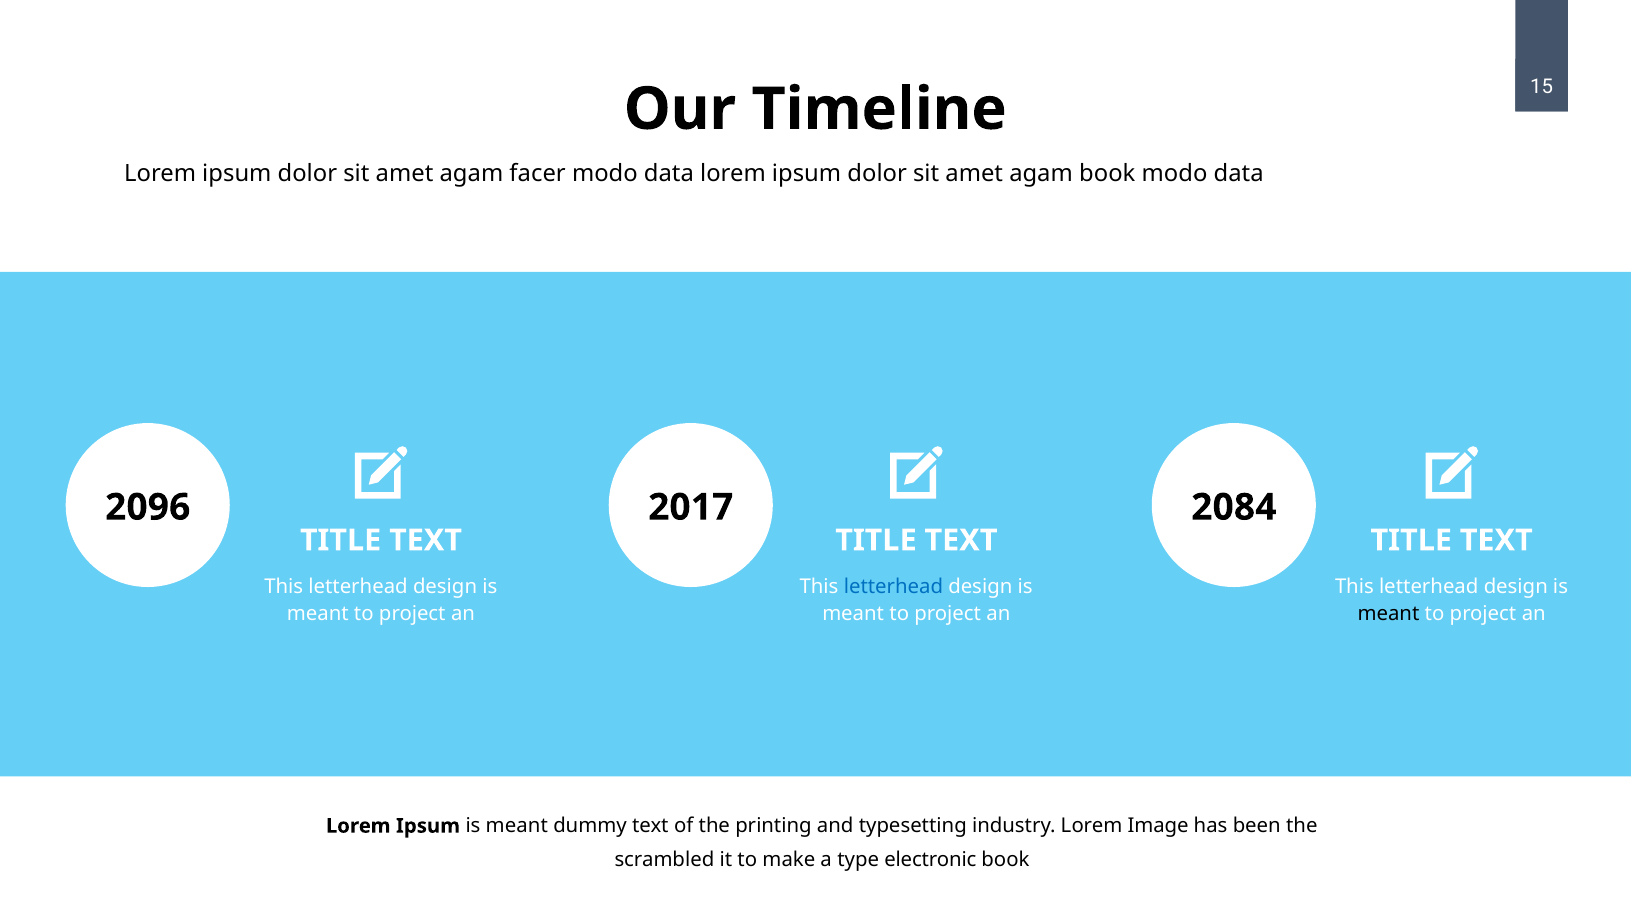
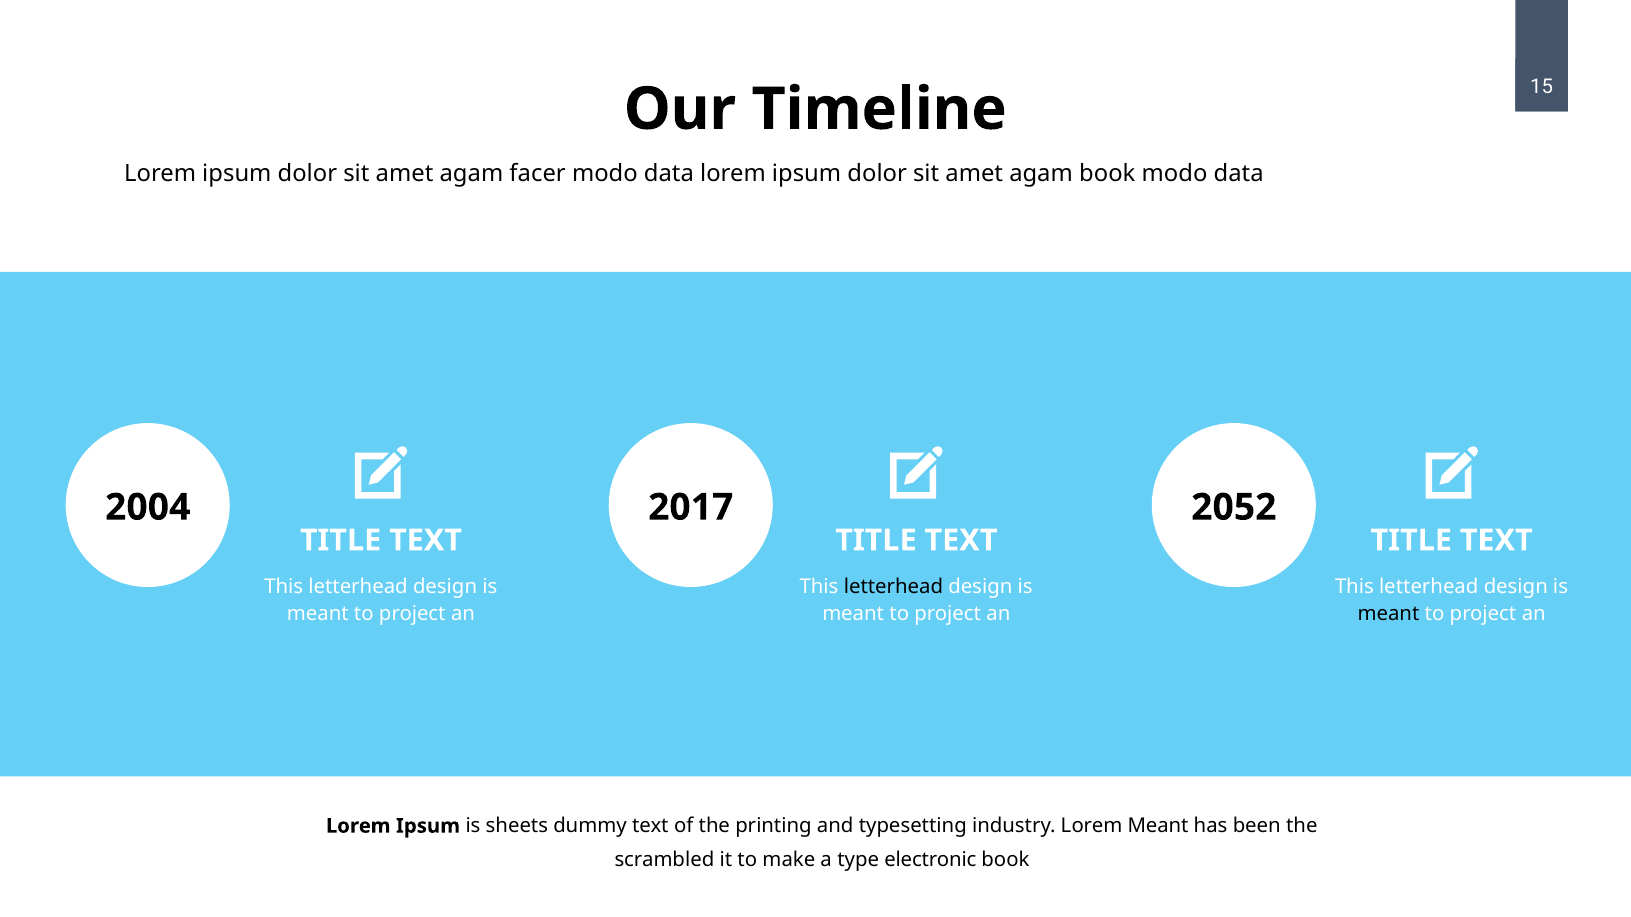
2096: 2096 -> 2004
2084: 2084 -> 2052
letterhead at (893, 587) colour: blue -> black
Ipsum is meant: meant -> sheets
Lorem Image: Image -> Meant
